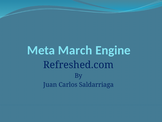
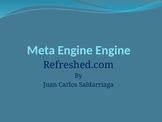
Meta March: March -> Engine
